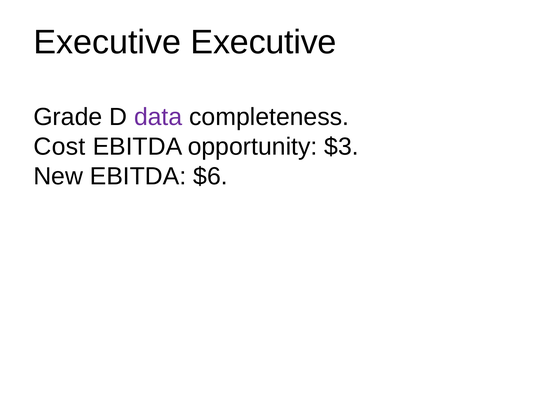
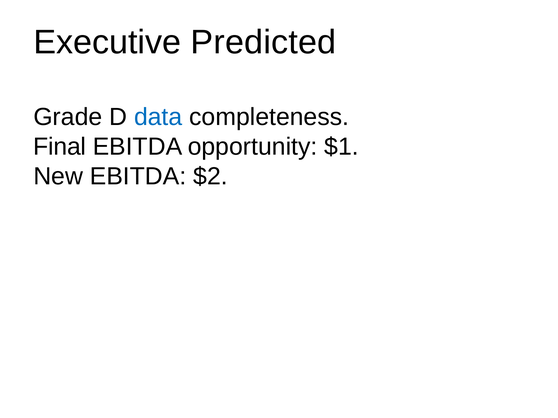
Executive Executive: Executive -> Predicted
data colour: purple -> blue
Cost: Cost -> Final
$3: $3 -> $1
$6: $6 -> $2
